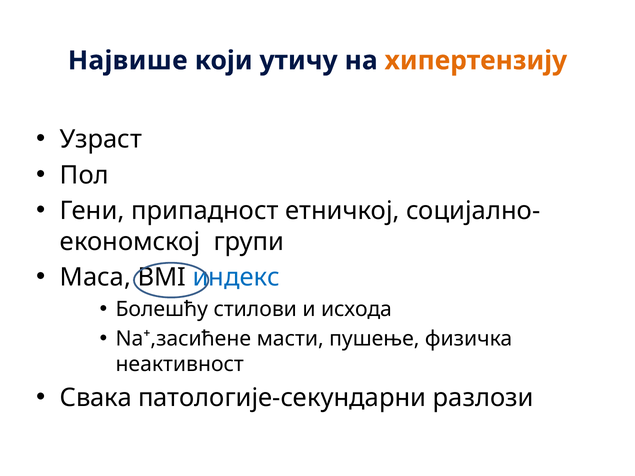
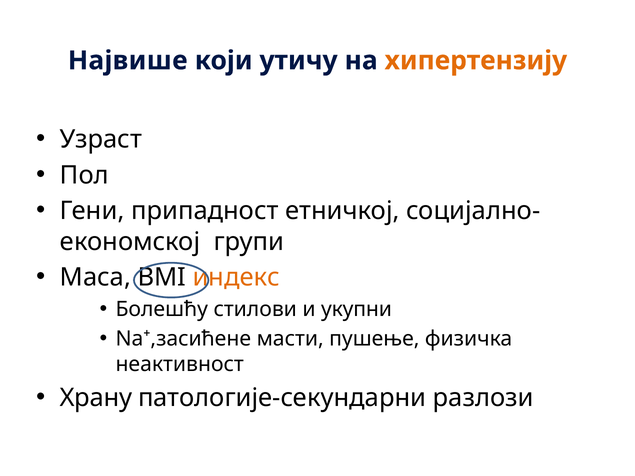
индекс colour: blue -> orange
исхода: исхода -> укупни
Свака: Свака -> Храну
